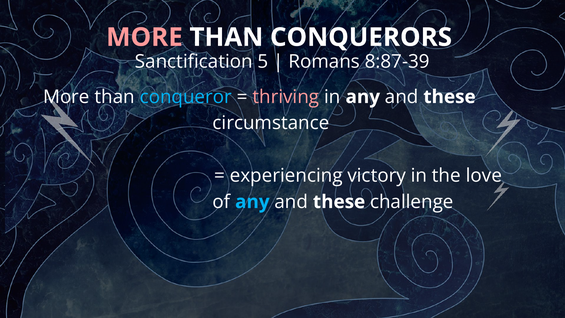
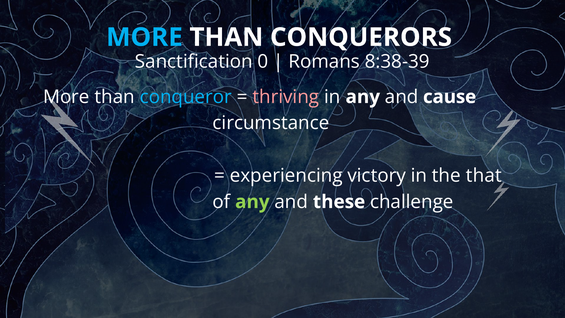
MORE at (144, 37) colour: pink -> light blue
5: 5 -> 0
8:87-39: 8:87-39 -> 8:38-39
in any and these: these -> cause
love: love -> that
any at (252, 202) colour: light blue -> light green
